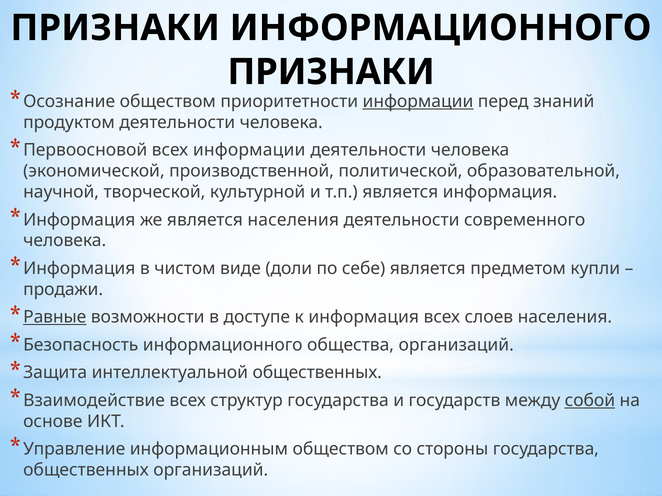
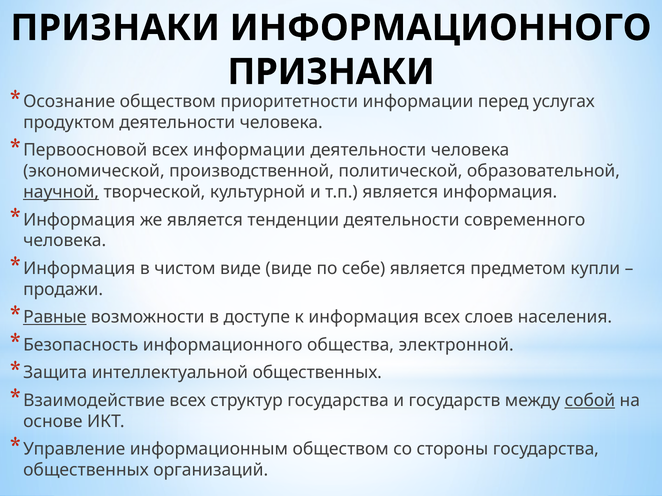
информации at (418, 102) underline: present -> none
знаний: знаний -> услугах
научной underline: none -> present
является населения: населения -> тенденции
виде доли: доли -> виде
общества организаций: организаций -> электронной
